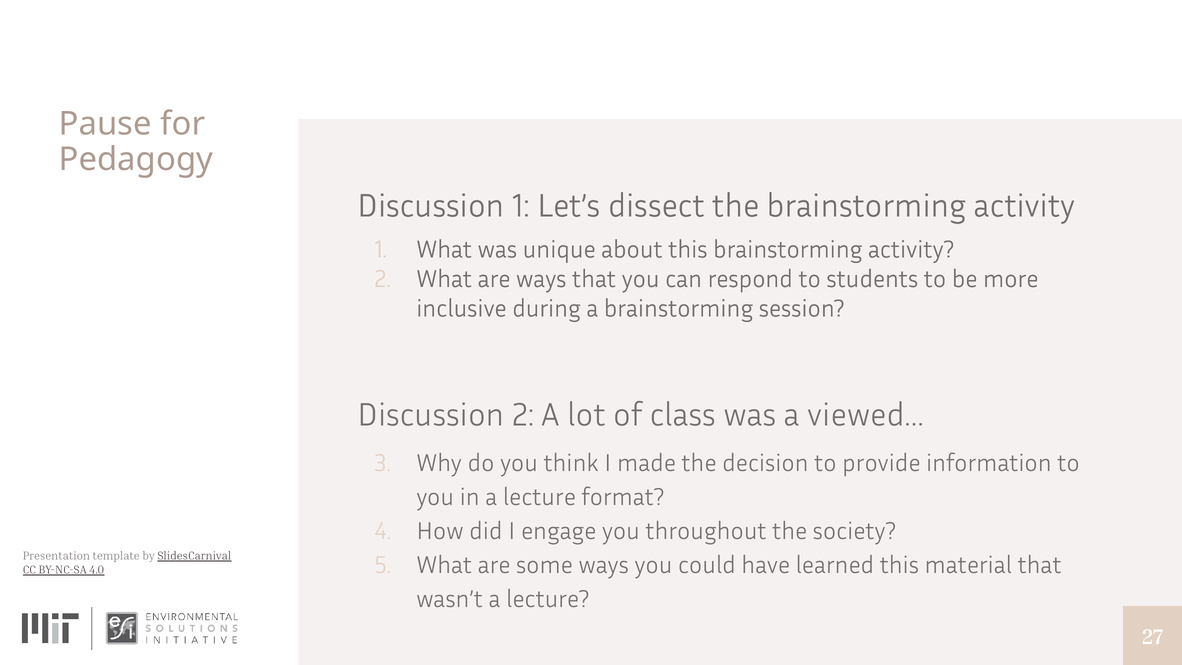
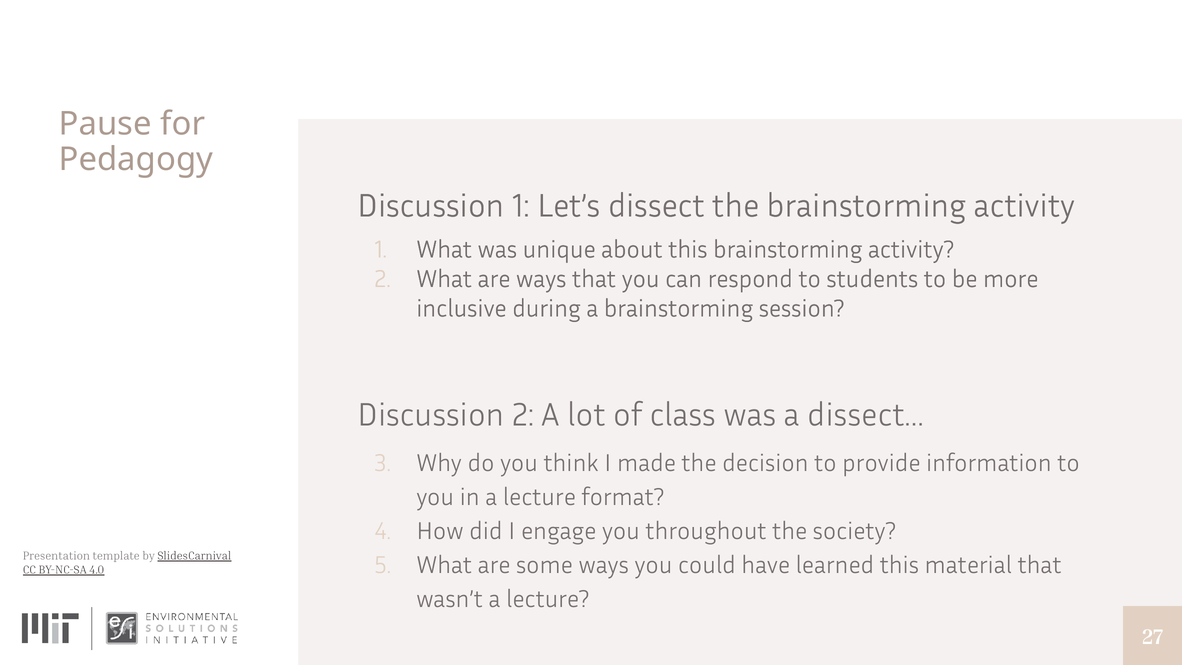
viewed…: viewed… -> dissect…
